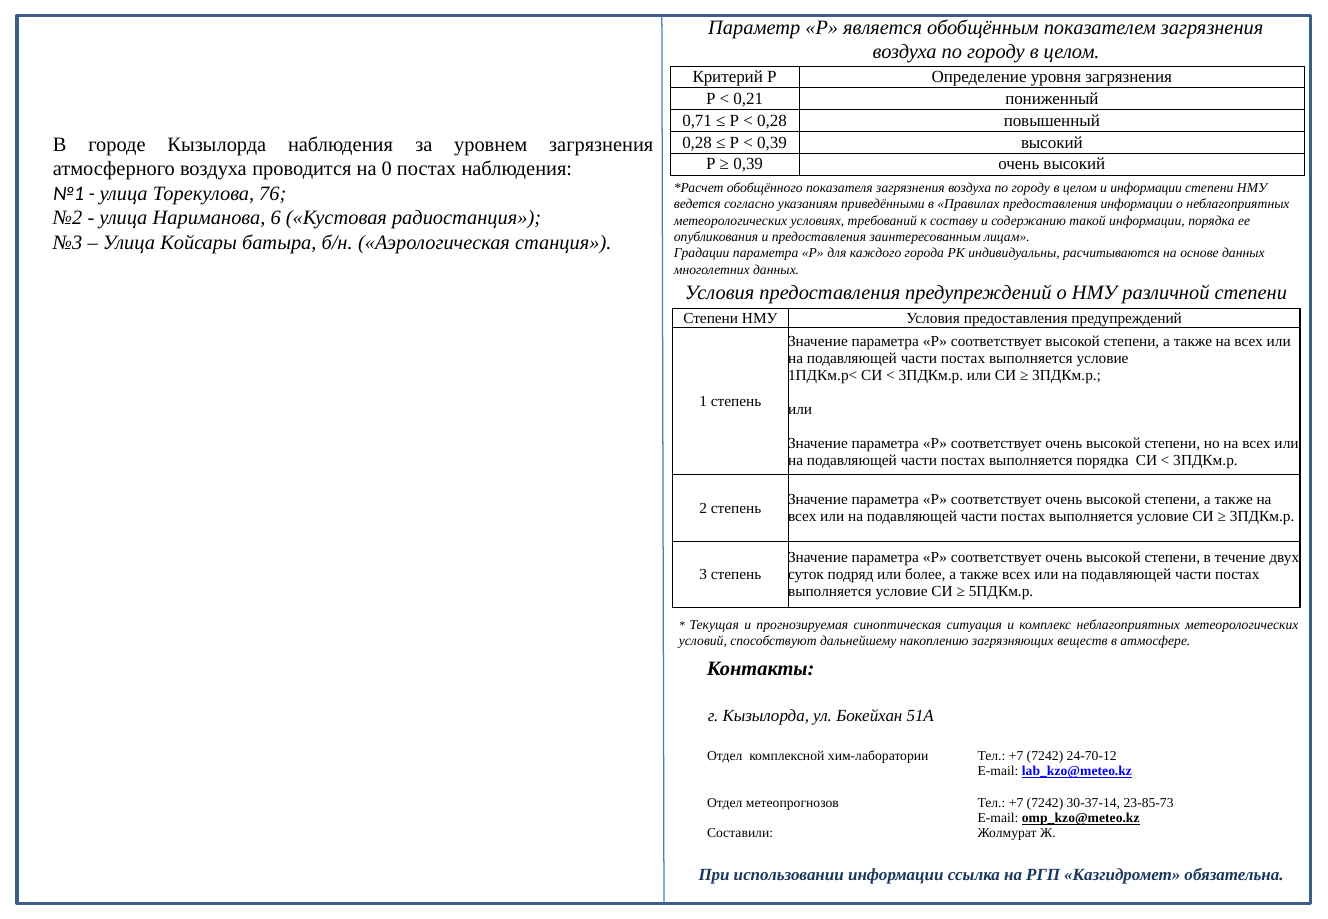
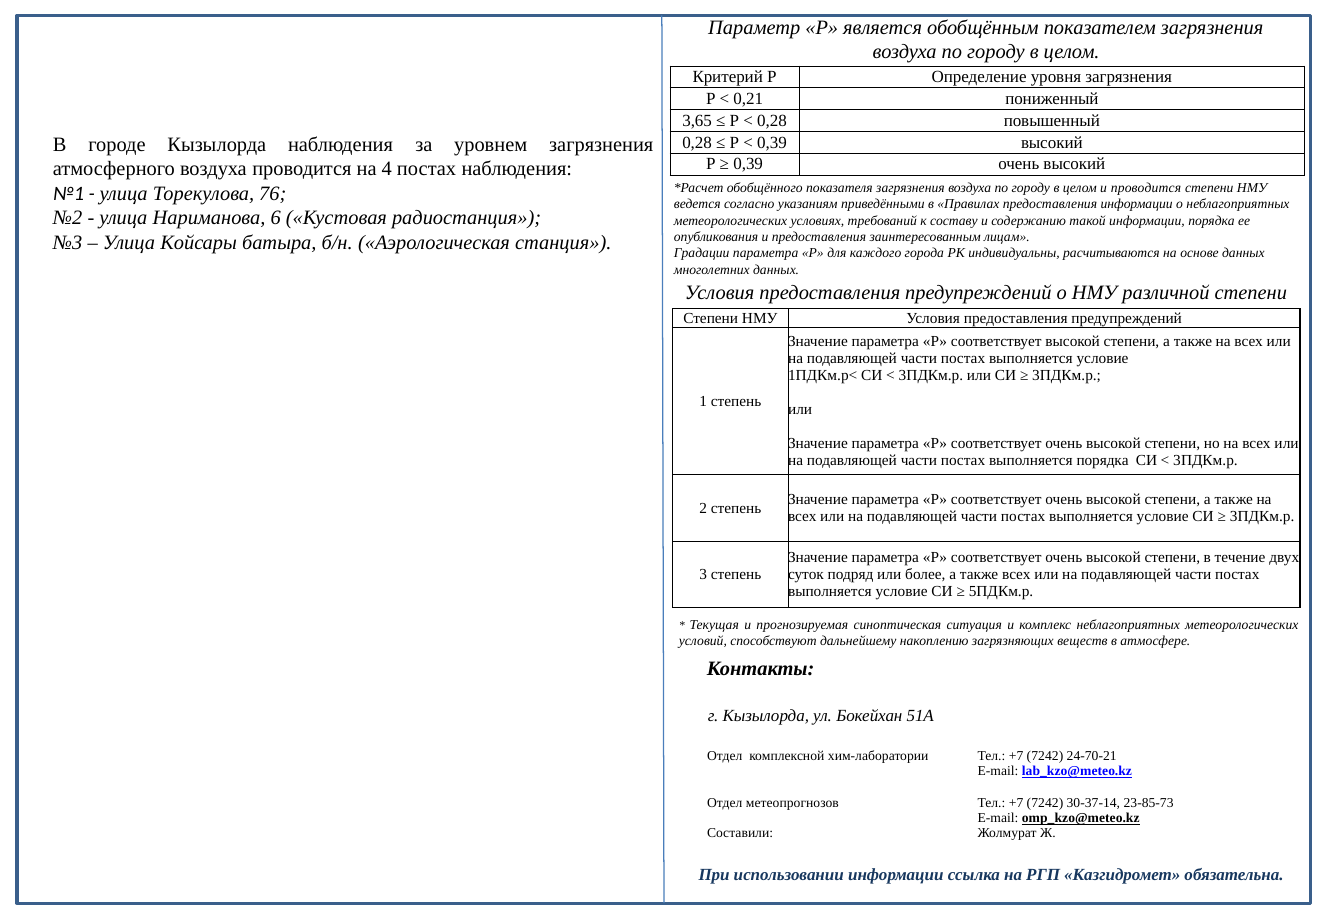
0,71: 0,71 -> 3,65
0: 0 -> 4
и информации: информации -> проводится
24-70-12: 24-70-12 -> 24-70-21
